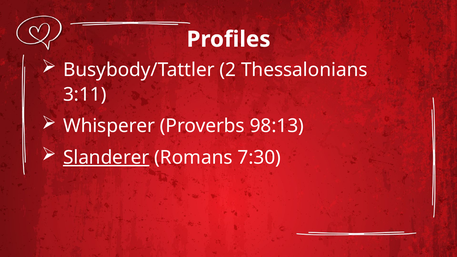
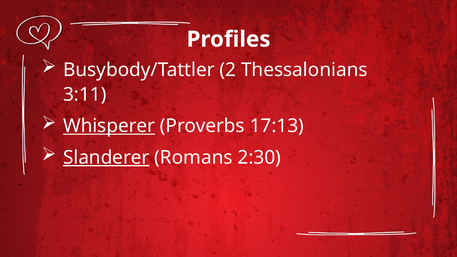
Whisperer underline: none -> present
98:13: 98:13 -> 17:13
7:30: 7:30 -> 2:30
